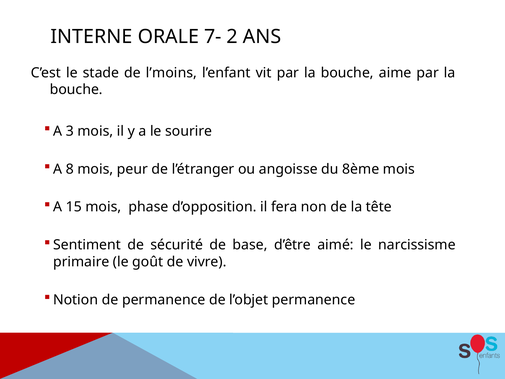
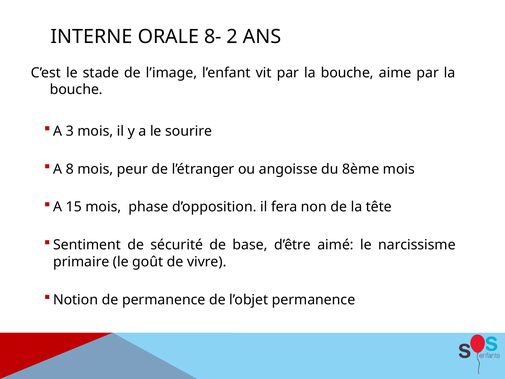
7-: 7- -> 8-
l’moins: l’moins -> l’image
